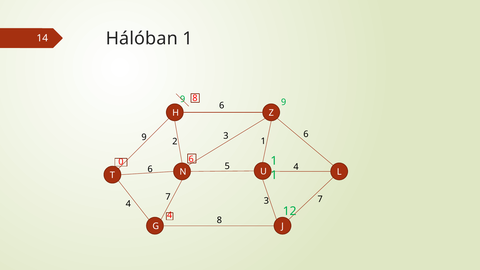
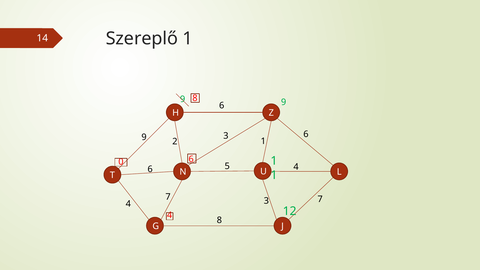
Hálóban: Hálóban -> Szereplő
